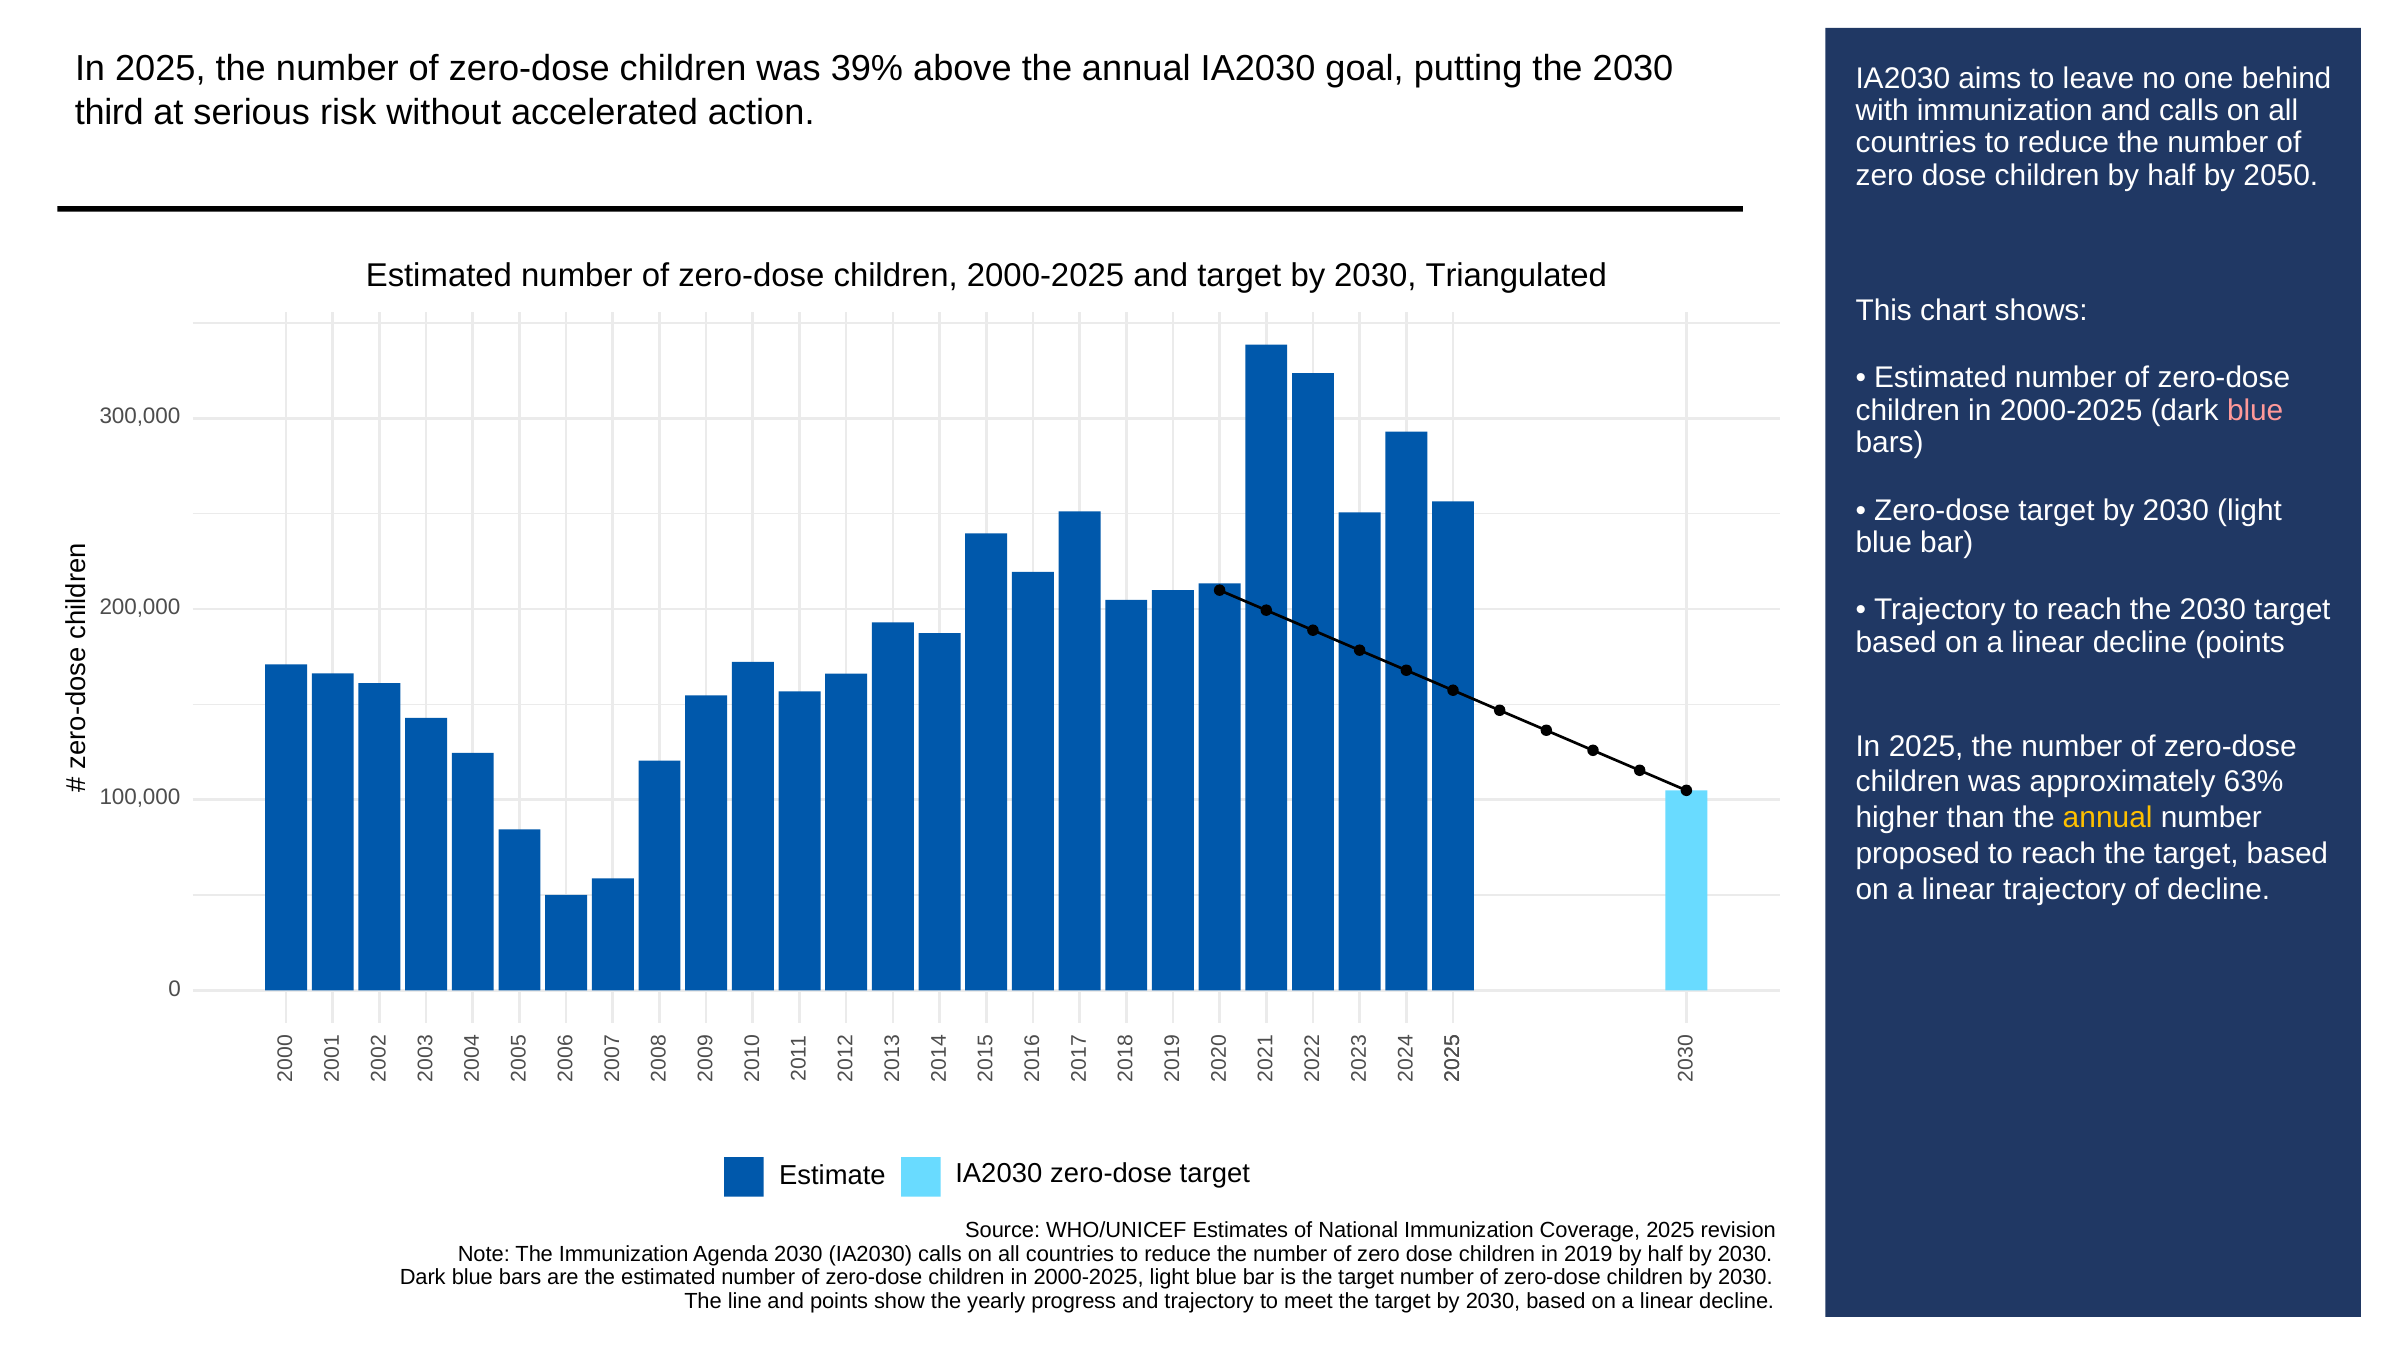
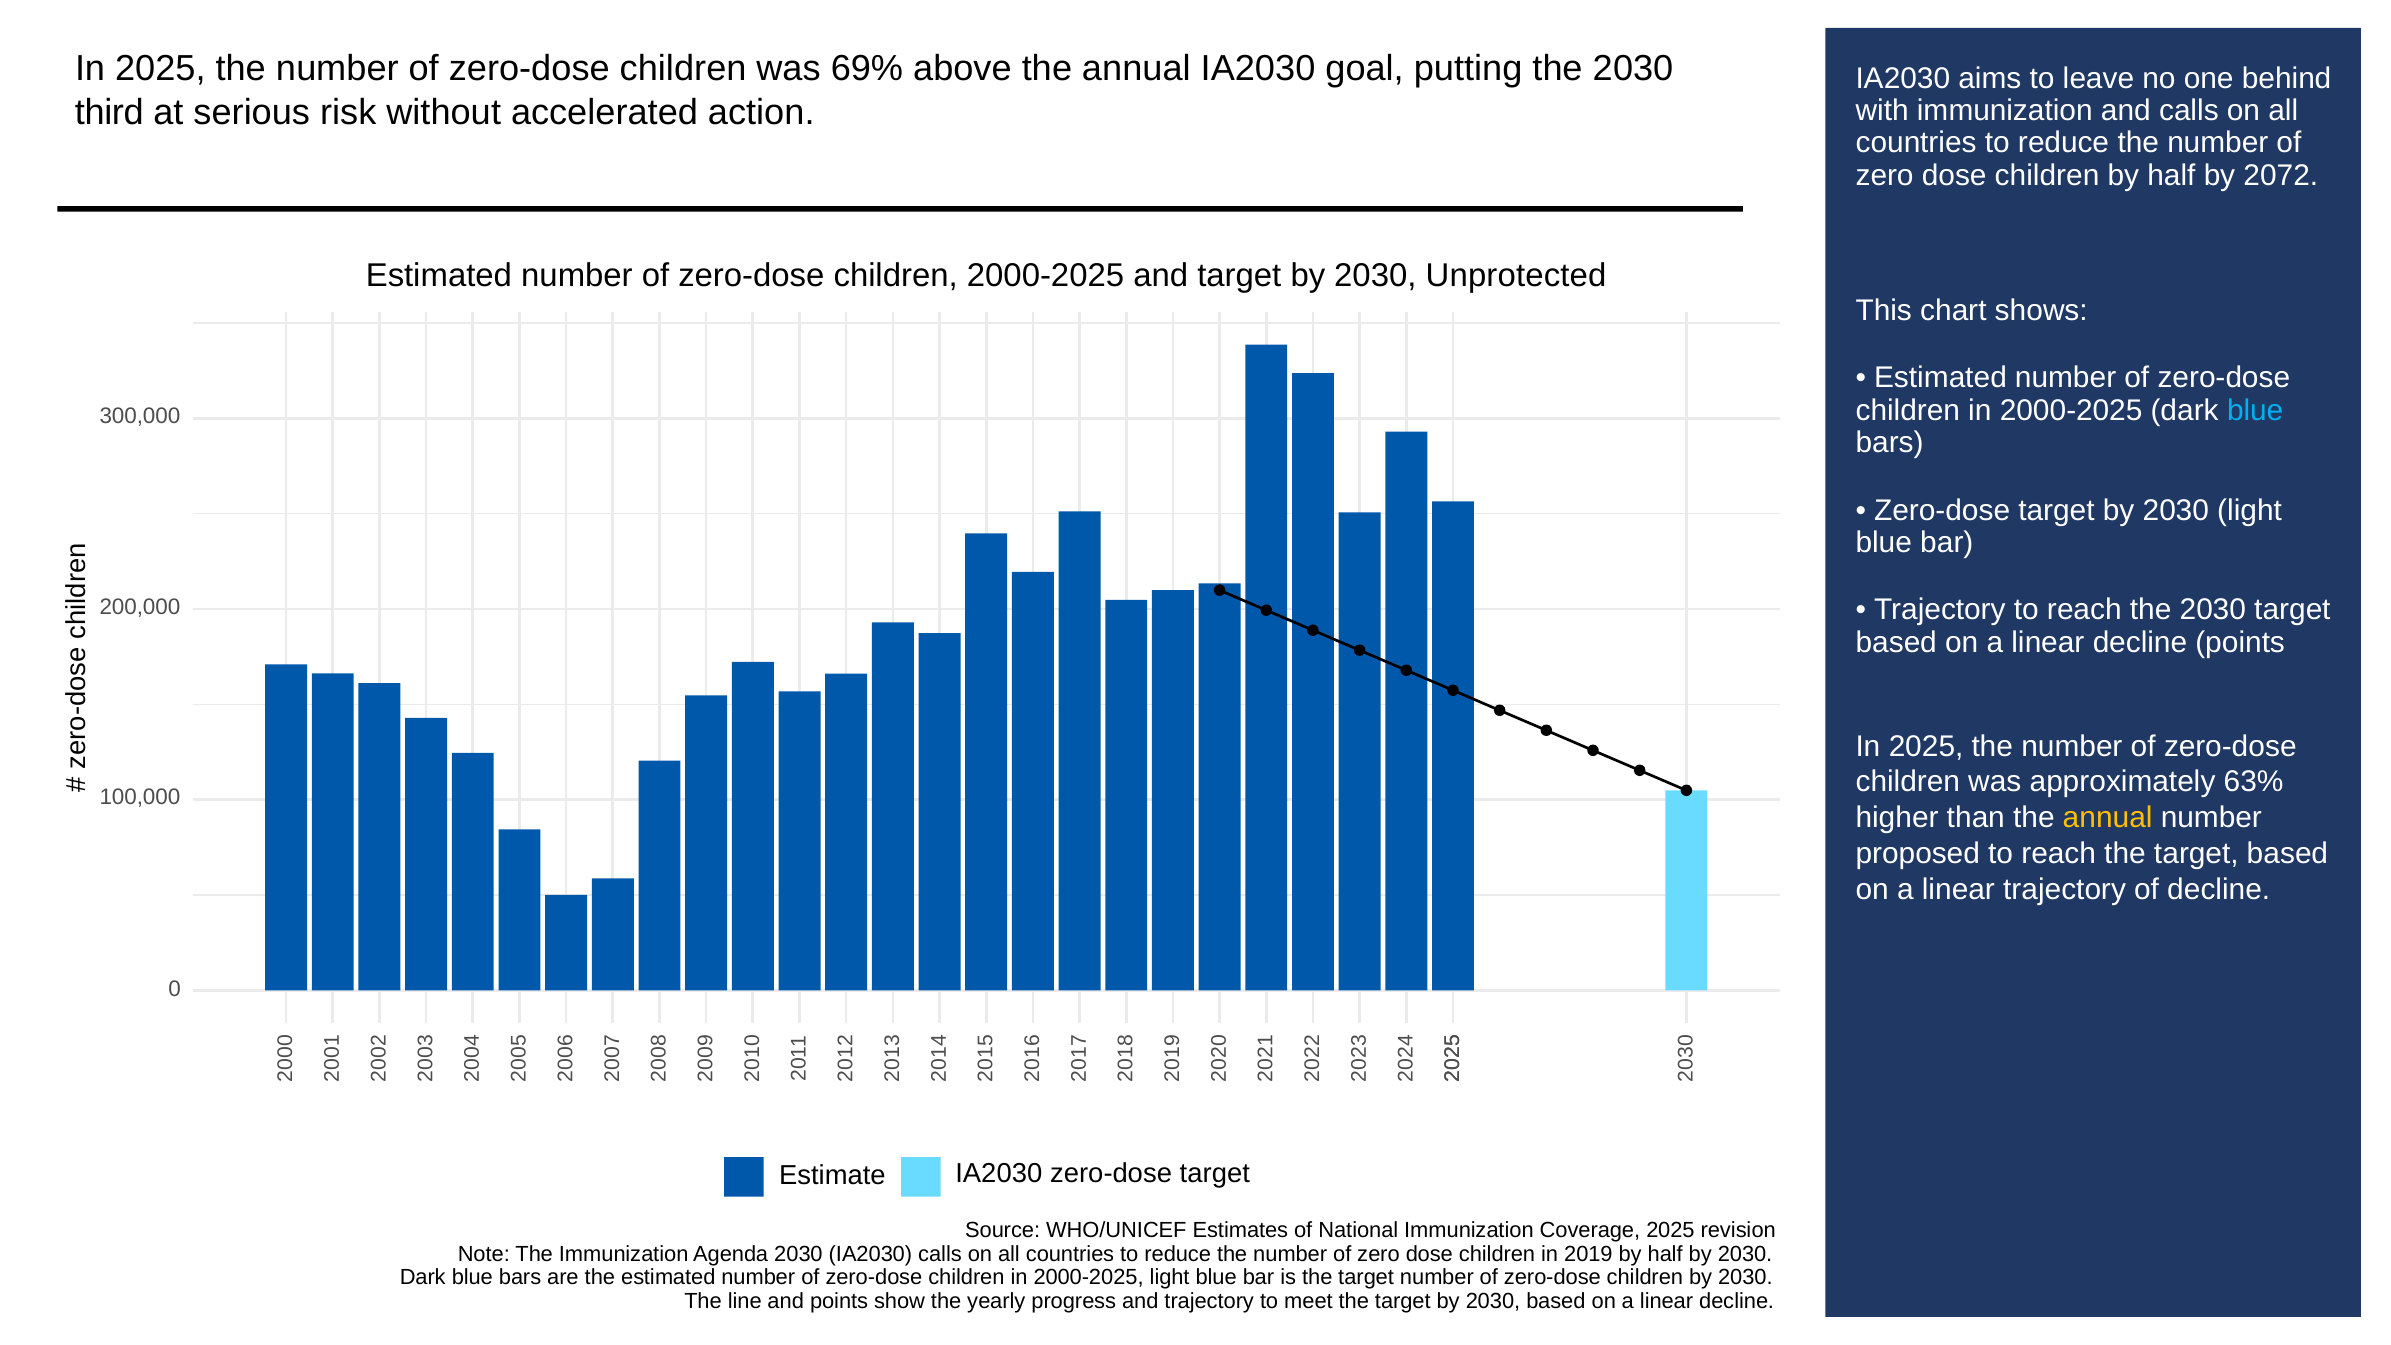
39%: 39% -> 69%
2050: 2050 -> 2072
Triangulated: Triangulated -> Unprotected
blue at (2255, 410) colour: pink -> light blue
